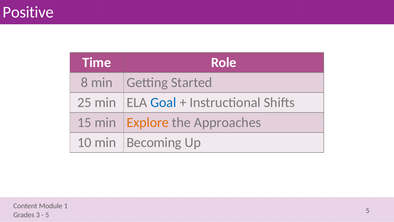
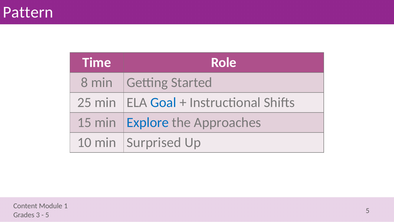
Positive: Positive -> Pattern
Explore colour: orange -> blue
Becoming: Becoming -> Surprised
